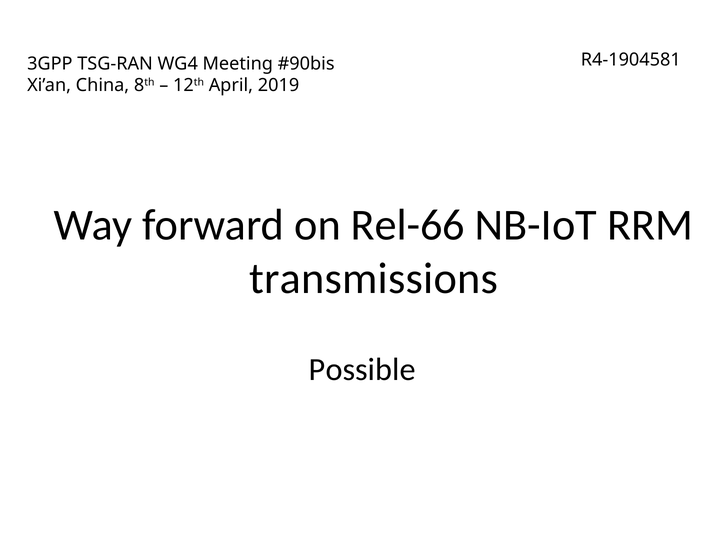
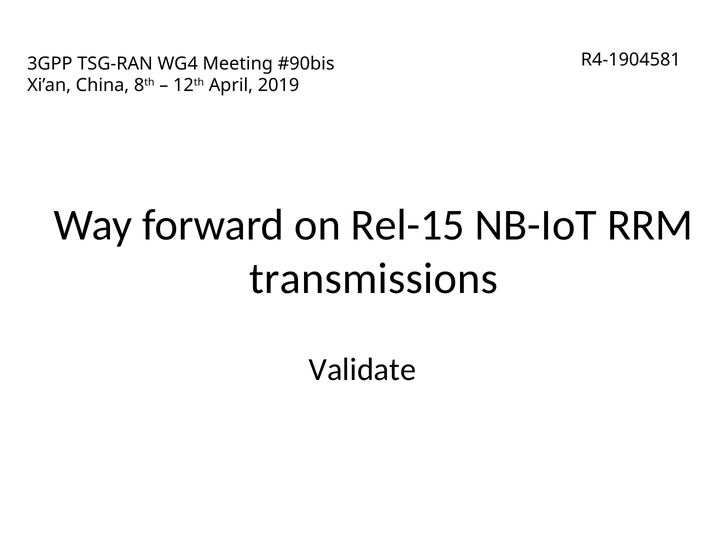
Rel-66: Rel-66 -> Rel-15
Possible: Possible -> Validate
